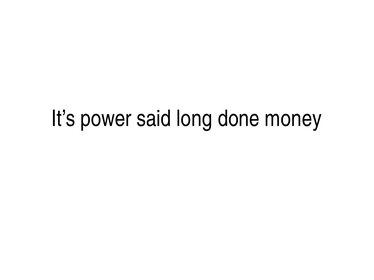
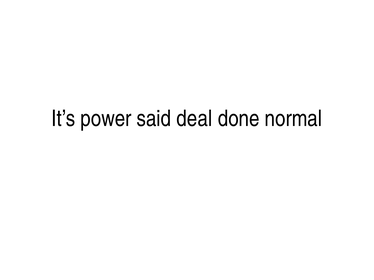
long: long -> deal
money: money -> normal
